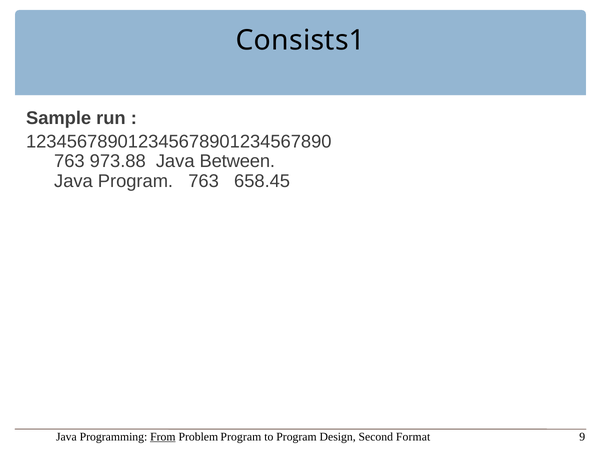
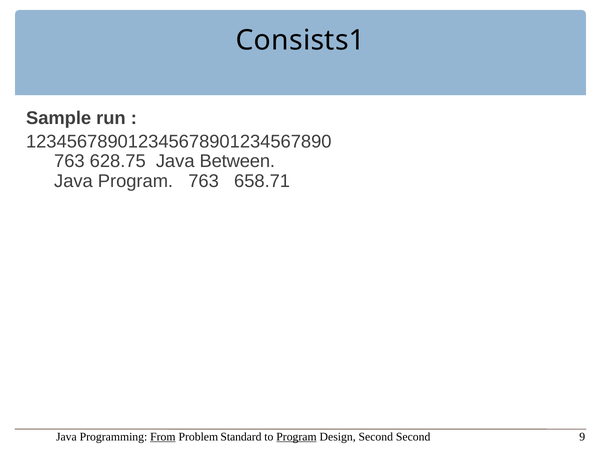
973.88: 973.88 -> 628.75
658.45: 658.45 -> 658.71
Problem Program: Program -> Standard
Program at (296, 437) underline: none -> present
Second Format: Format -> Second
